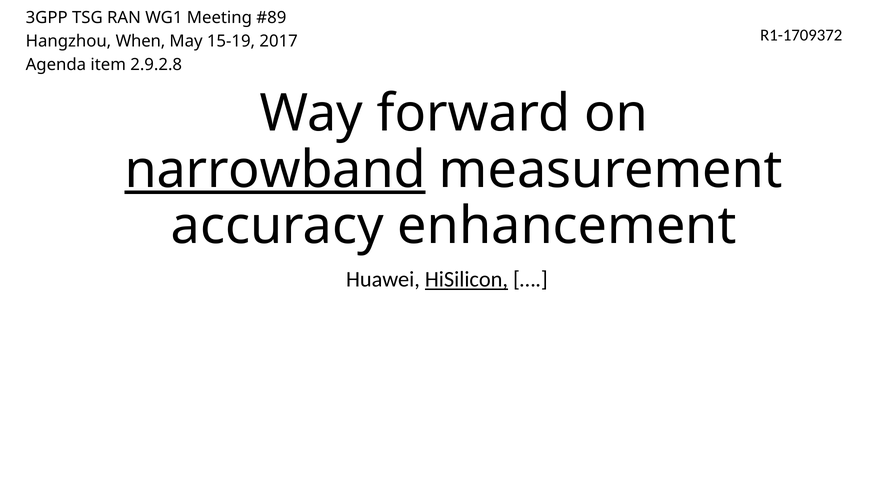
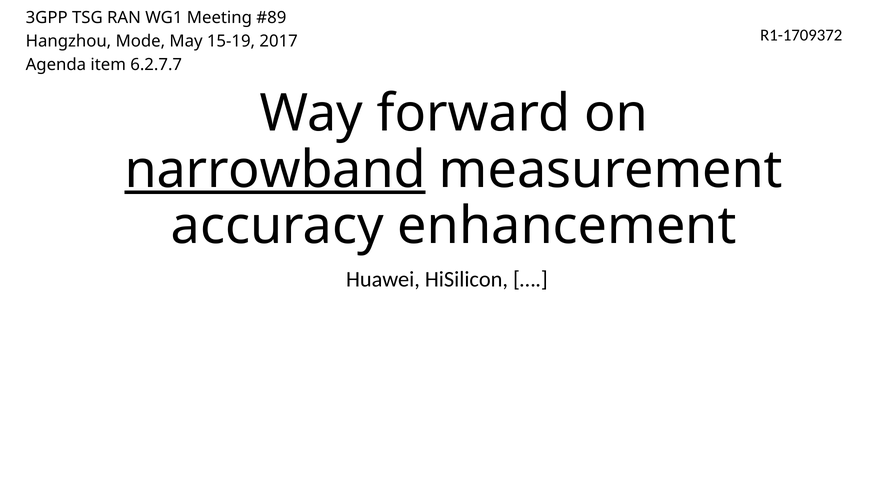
When: When -> Mode
2.9.2.8: 2.9.2.8 -> 6.2.7.7
HiSilicon underline: present -> none
